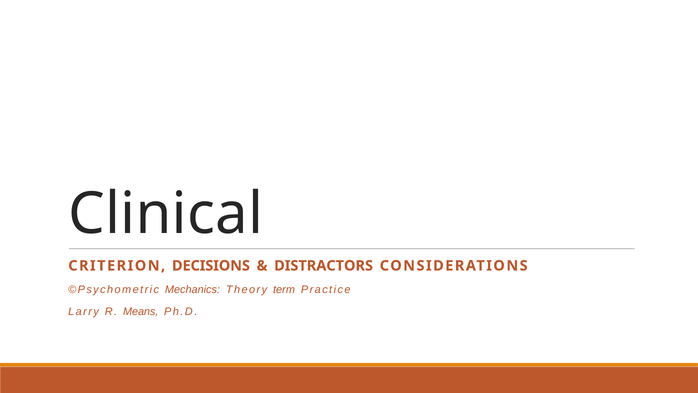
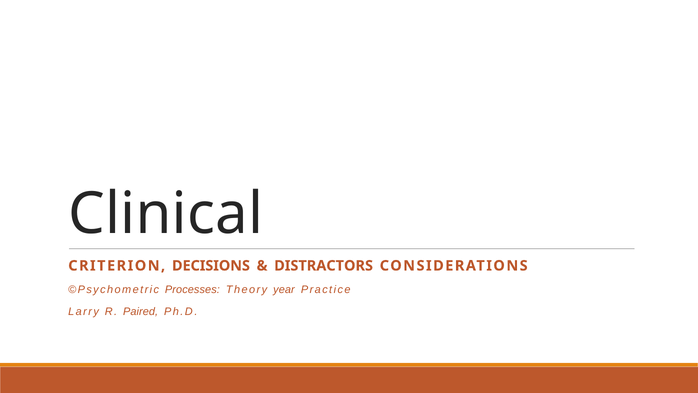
Mechanics: Mechanics -> Processes
term: term -> year
Means: Means -> Paired
